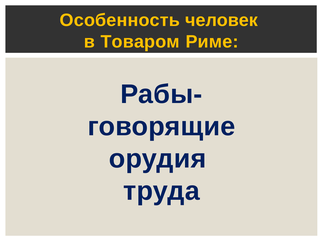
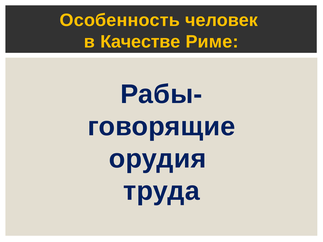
Товаром: Товаром -> Качестве
